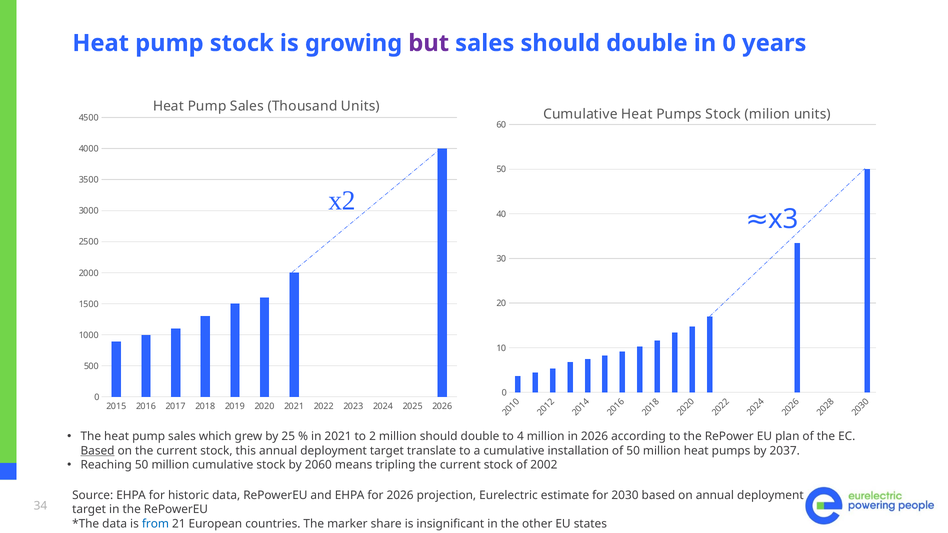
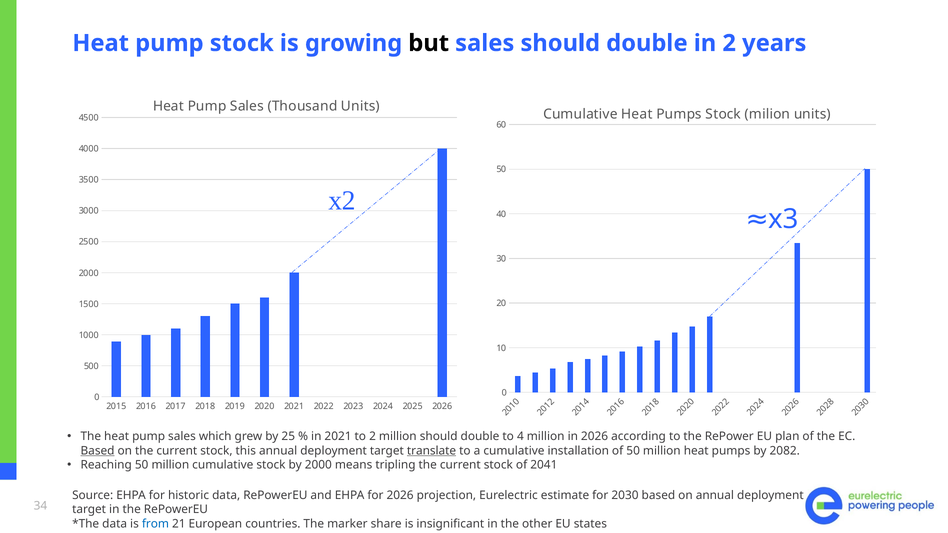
but colour: purple -> black
in 0: 0 -> 2
translate underline: none -> present
2037: 2037 -> 2082
by 2060: 2060 -> 2000
2002: 2002 -> 2041
